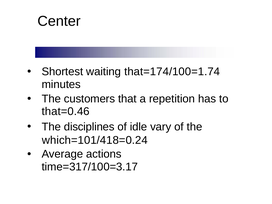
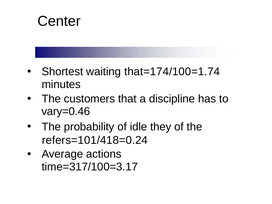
repetition: repetition -> discipline
that=0.46: that=0.46 -> vary=0.46
disciplines: disciplines -> probability
vary: vary -> they
which=101/418=0.24: which=101/418=0.24 -> refers=101/418=0.24
